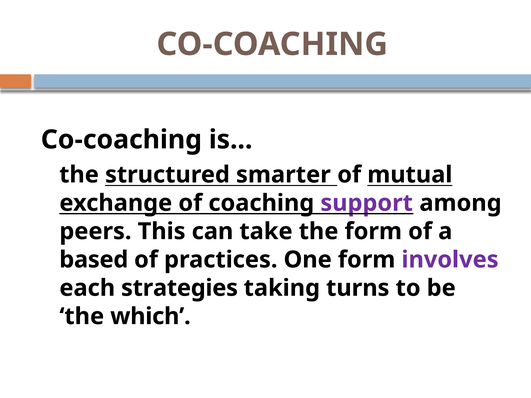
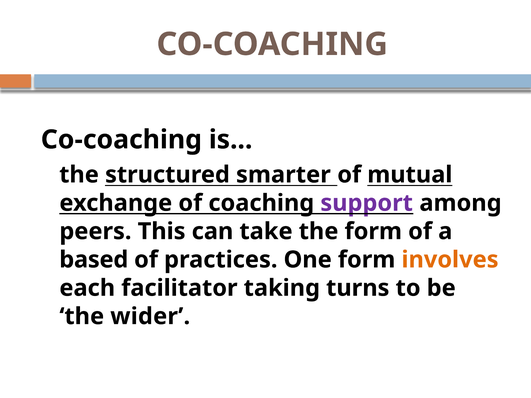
involves colour: purple -> orange
strategies: strategies -> facilitator
which: which -> wider
